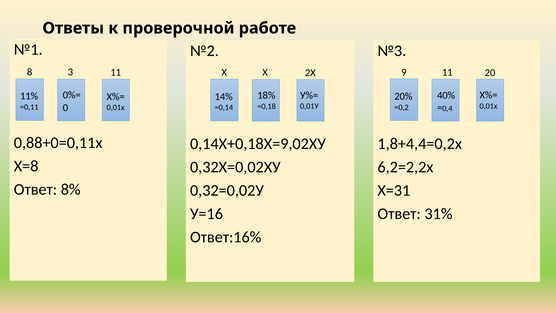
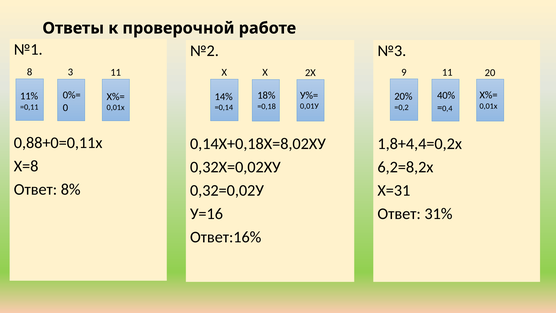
0,14Х+0,18Х=9,02ХУ: 0,14Х+0,18Х=9,02ХУ -> 0,14Х+0,18Х=8,02ХУ
6,2=2,2х: 6,2=2,2х -> 6,2=8,2х
